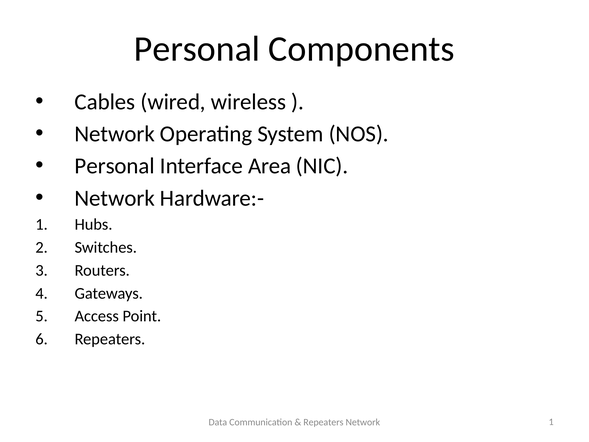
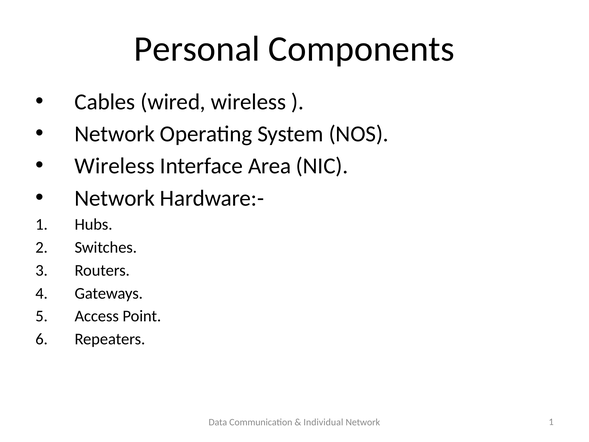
Personal at (115, 166): Personal -> Wireless
Repeaters at (323, 422): Repeaters -> Individual
